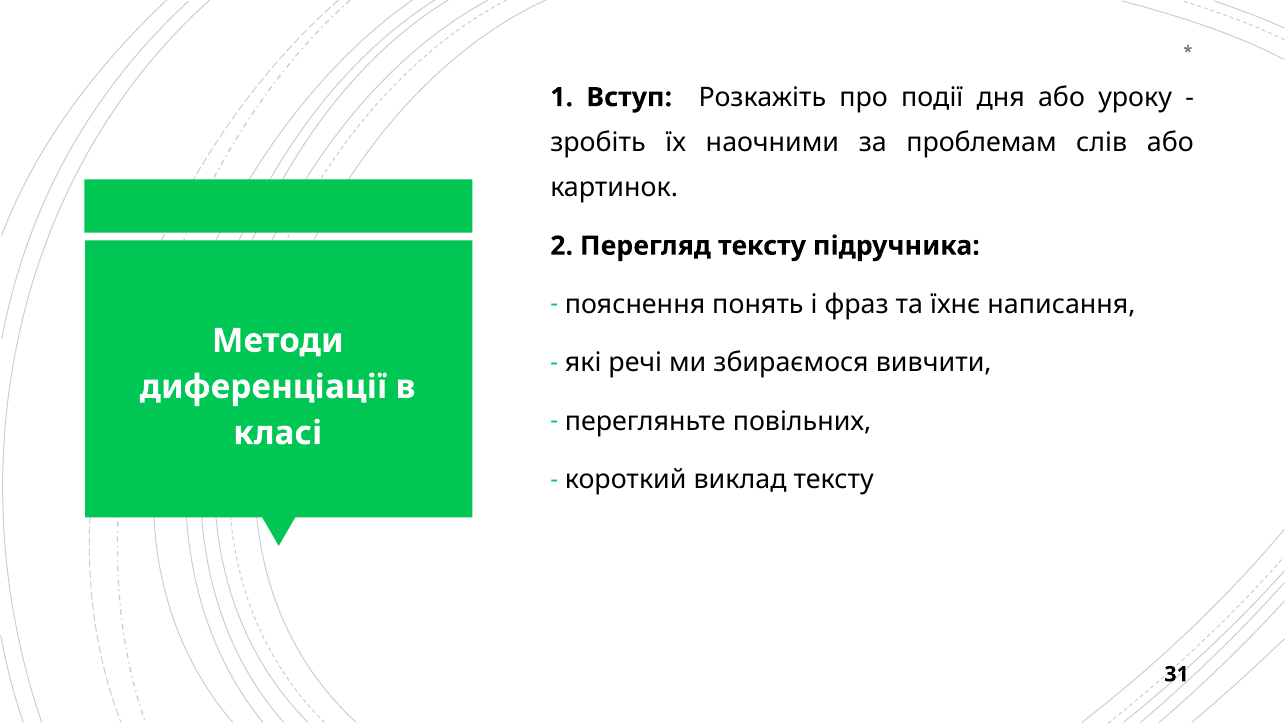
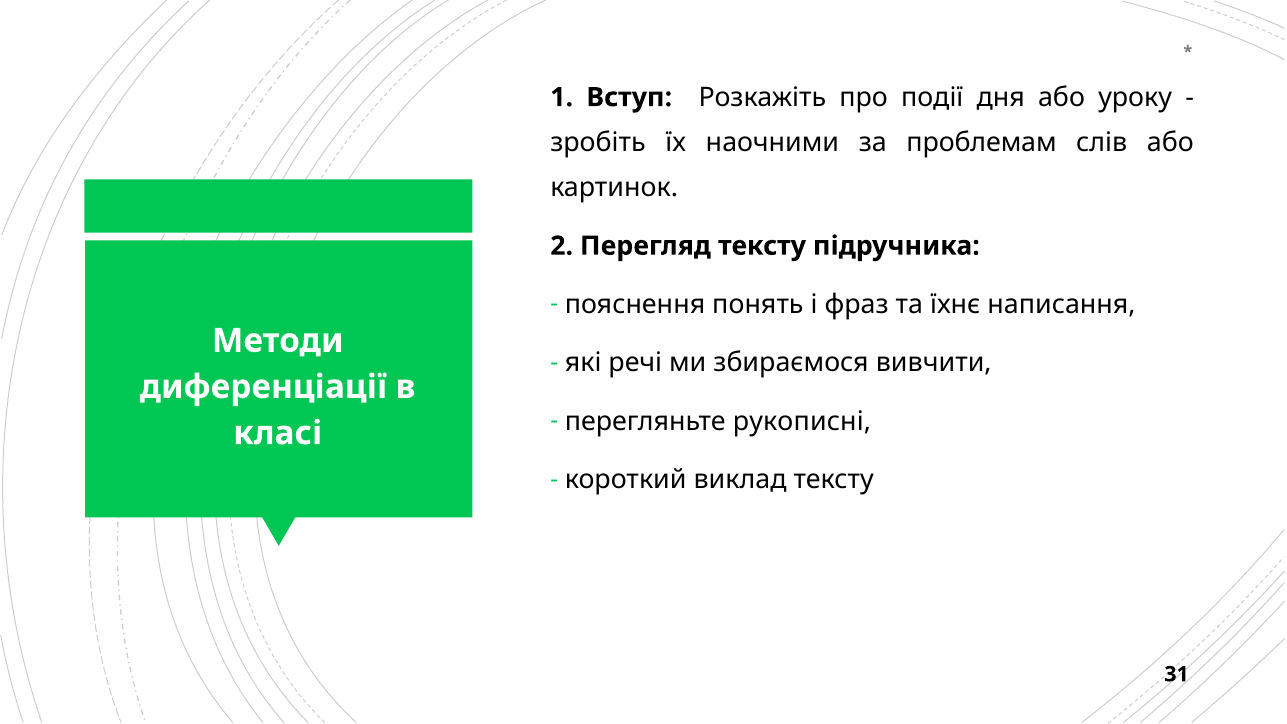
повільних: повільних -> рукописні
